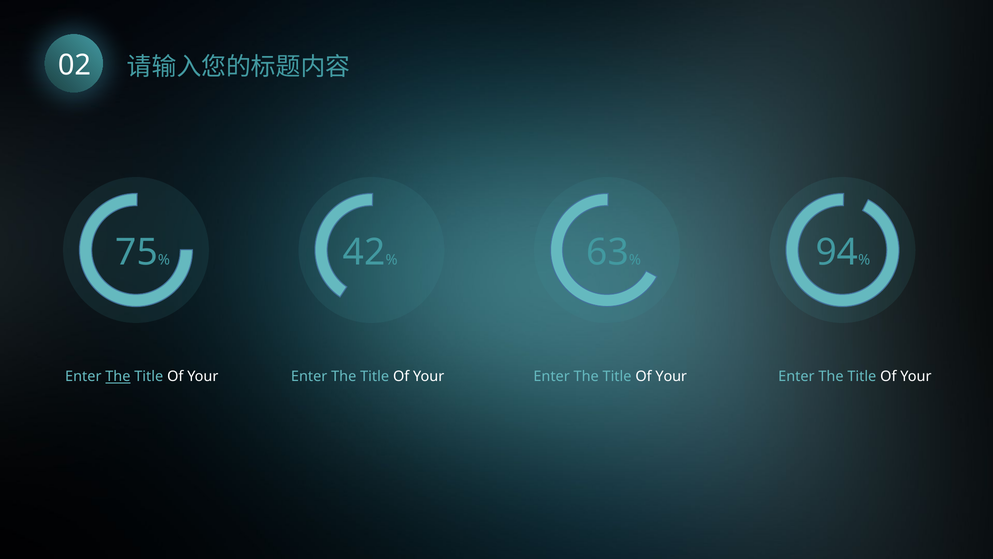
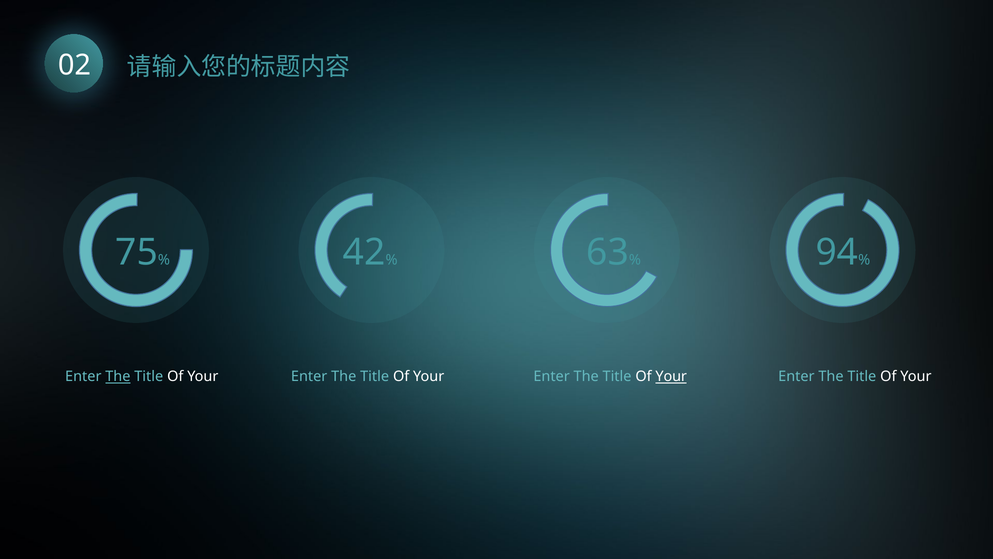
Your at (671, 376) underline: none -> present
